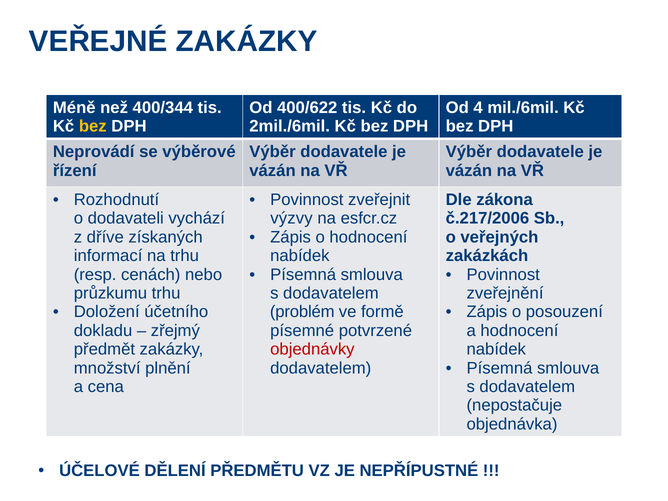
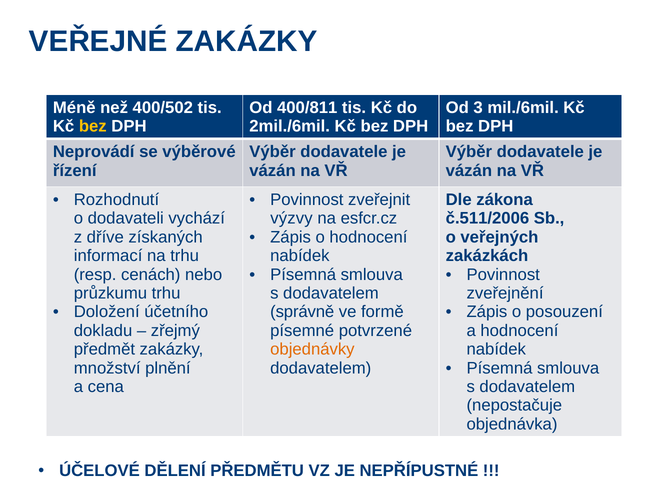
400/344: 400/344 -> 400/502
400/622: 400/622 -> 400/811
4: 4 -> 3
č.217/2006: č.217/2006 -> č.511/2006
problém: problém -> správně
objednávky colour: red -> orange
